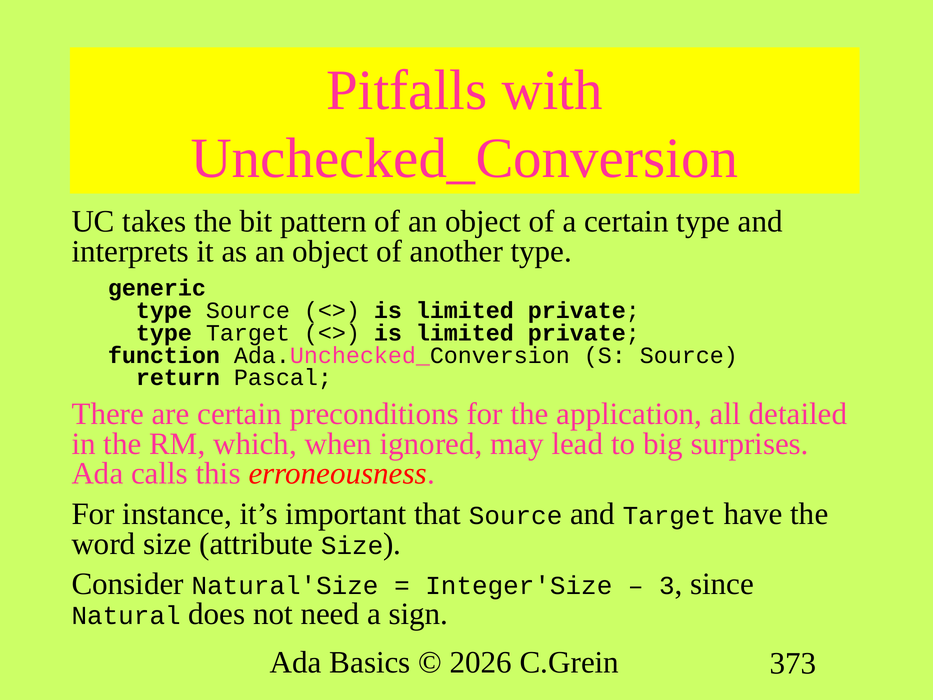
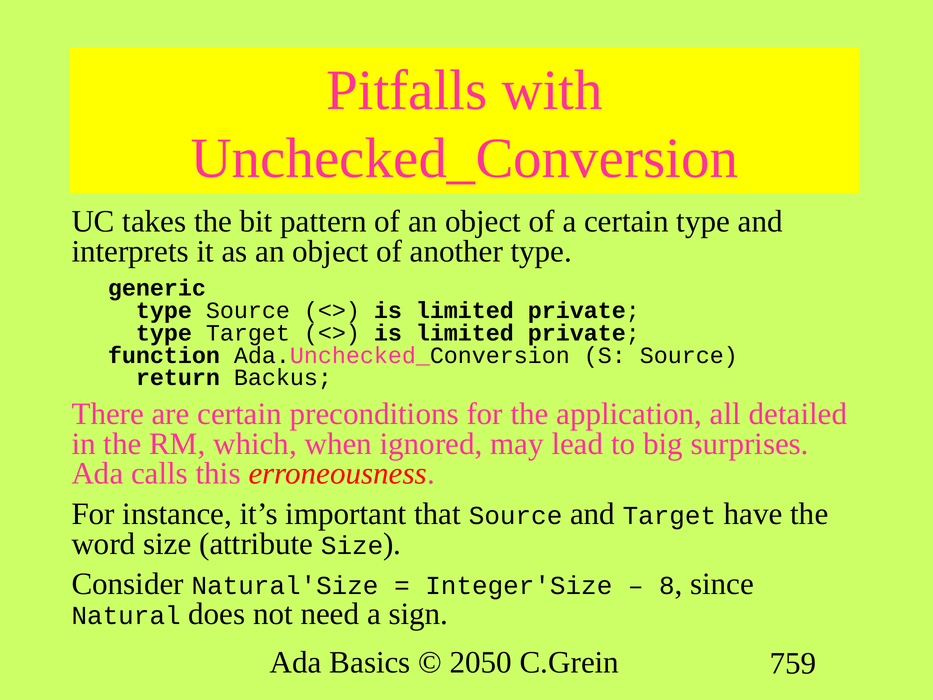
Pascal: Pascal -> Backus
3: 3 -> 8
2026: 2026 -> 2050
373: 373 -> 759
